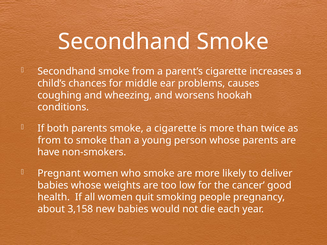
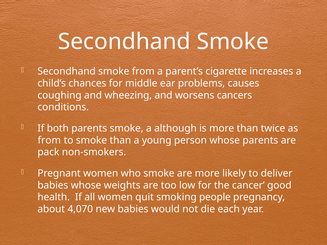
hookah: hookah -> cancers
a cigarette: cigarette -> although
have: have -> pack
3,158: 3,158 -> 4,070
